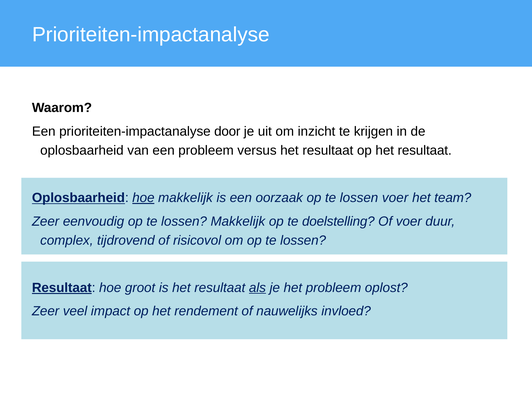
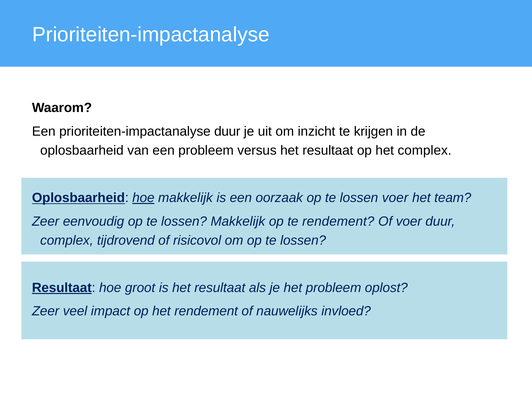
prioriteiten-impactanalyse door: door -> duur
op het resultaat: resultaat -> complex
te doelstelling: doelstelling -> rendement
als underline: present -> none
